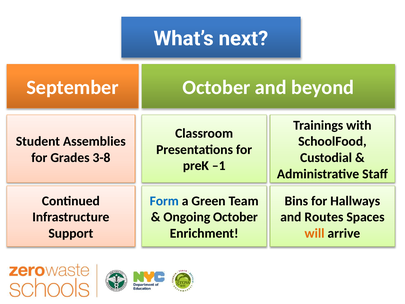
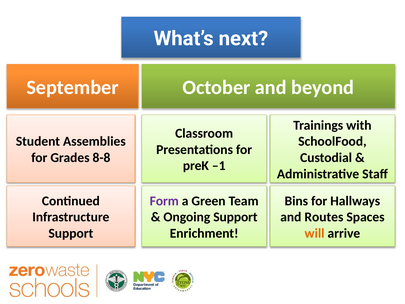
3-8: 3-8 -> 8-8
Form colour: blue -> purple
Ongoing October: October -> Support
